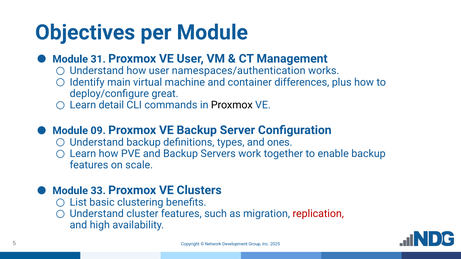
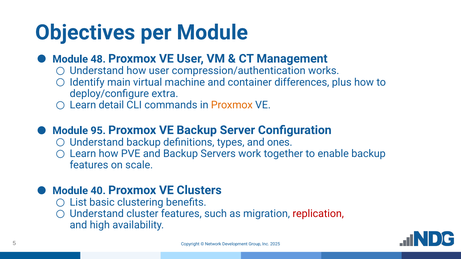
31: 31 -> 48
namespaces/authentication: namespaces/authentication -> compression/authentication
great: great -> extra
Proxmox at (232, 105) colour: black -> orange
09: 09 -> 95
33: 33 -> 40
